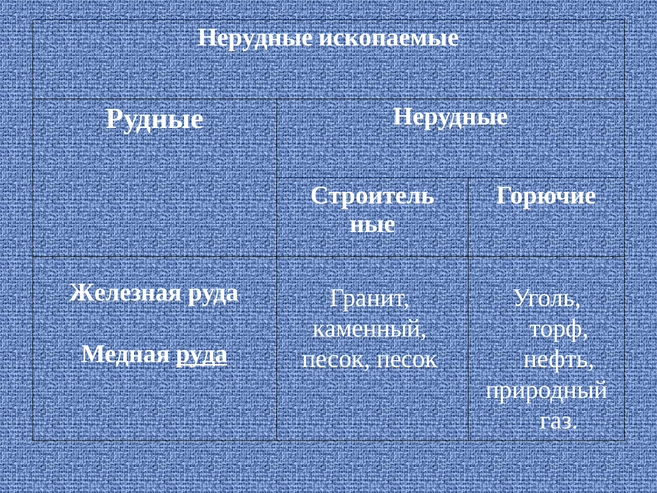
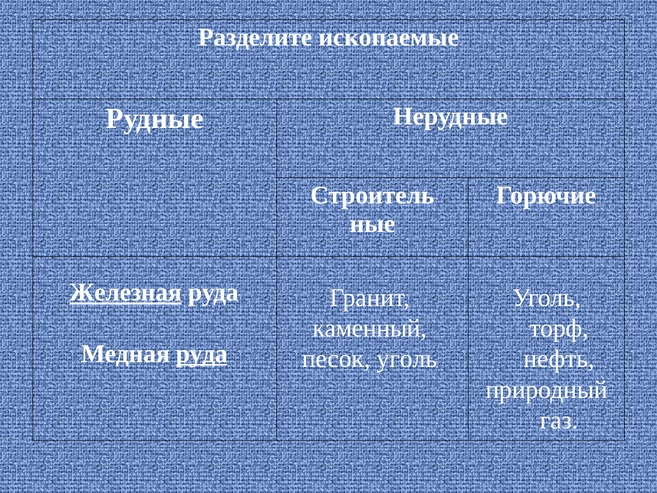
Нерудные at (255, 37): Нерудные -> Разделите
Железная underline: none -> present
песок песок: песок -> уголь
